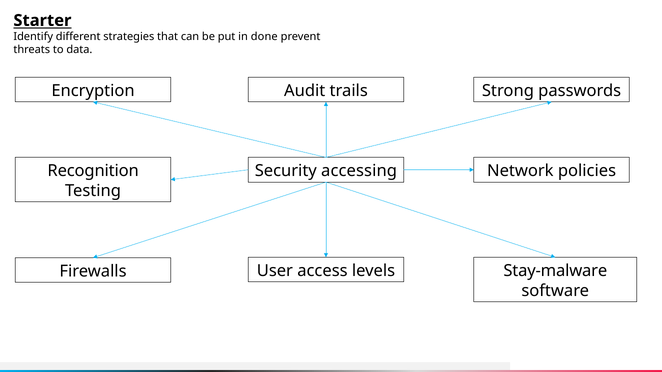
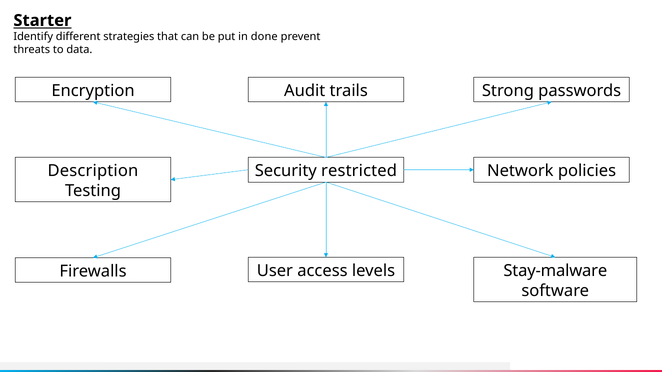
Recognition: Recognition -> Description
accessing: accessing -> restricted
